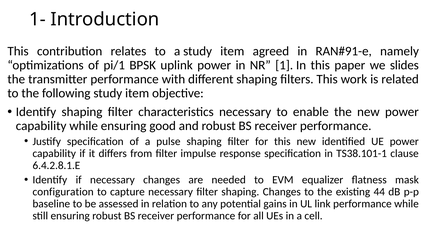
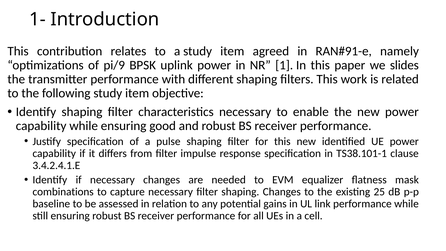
pi/1: pi/1 -> pi/9
6.4.2.8.1.E: 6.4.2.8.1.E -> 3.4.2.4.1.E
configuration: configuration -> combinations
44: 44 -> 25
